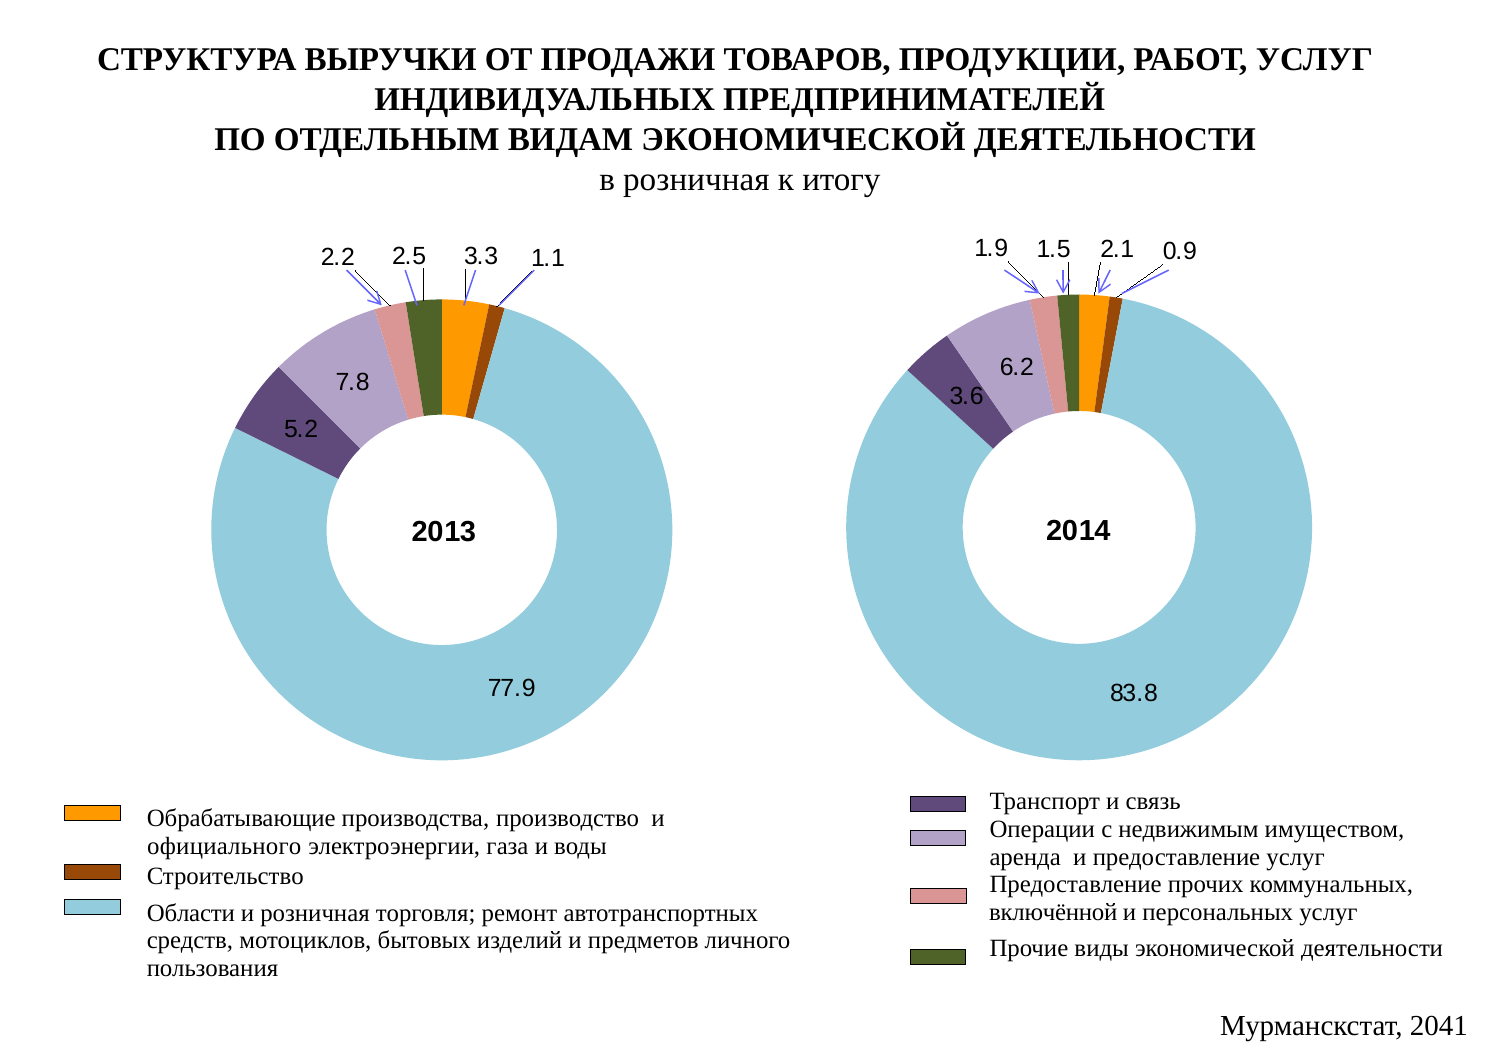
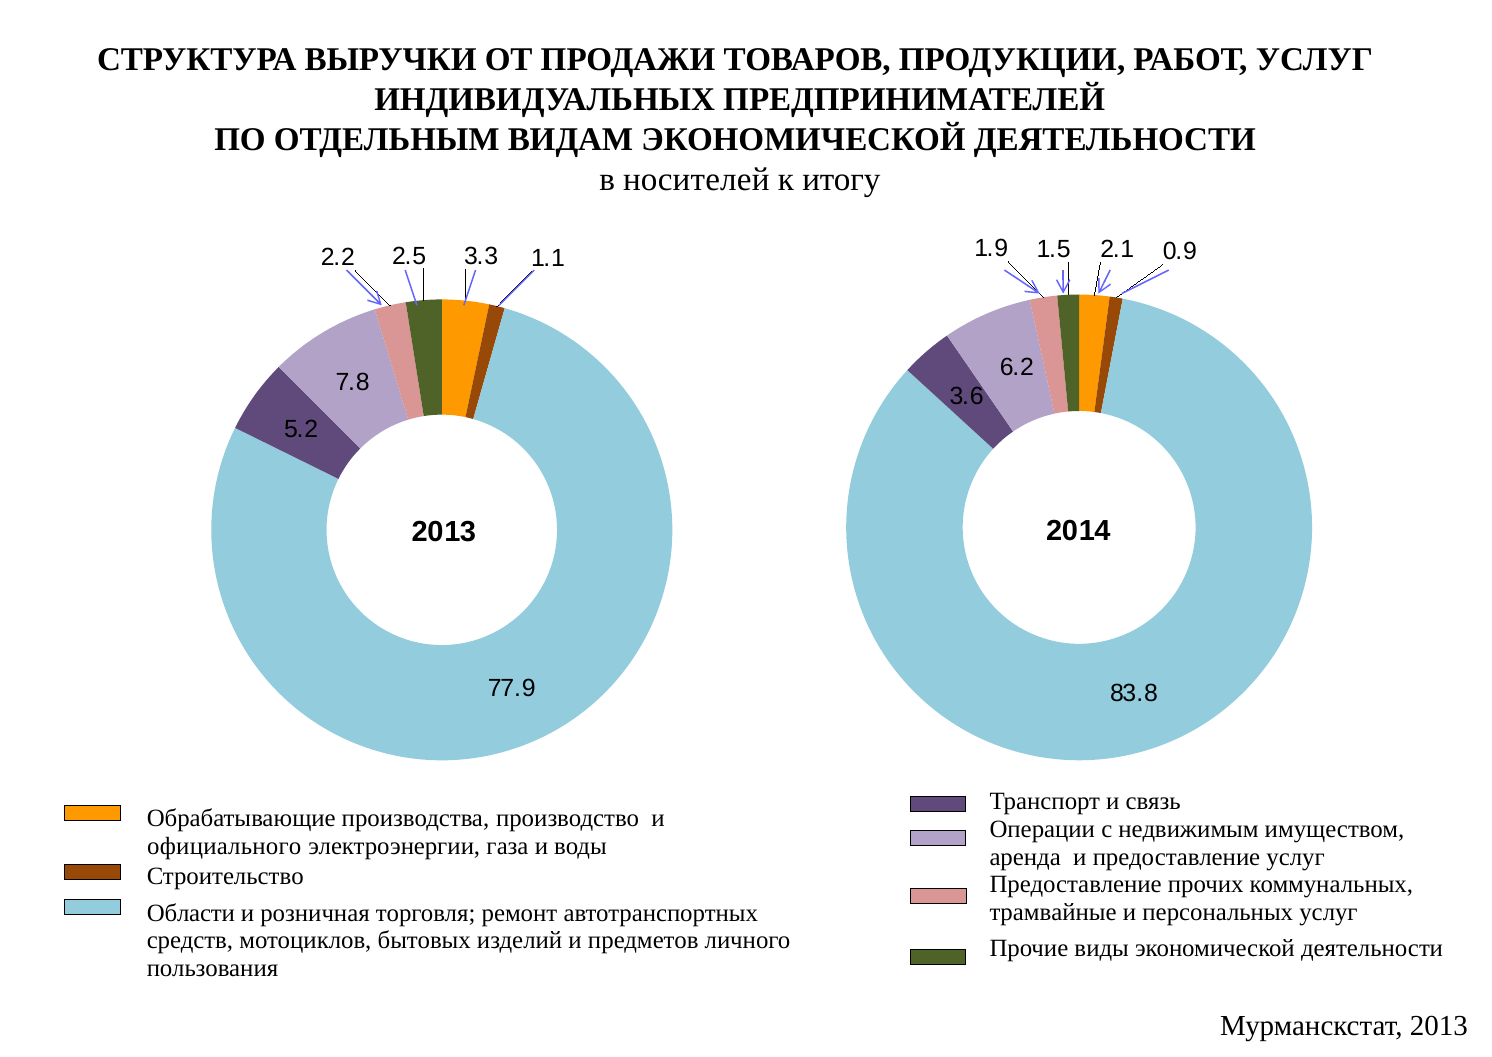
в розничная: розничная -> носителей
включённой: включённой -> трамвайные
Мурманскстат 2041: 2041 -> 2013
